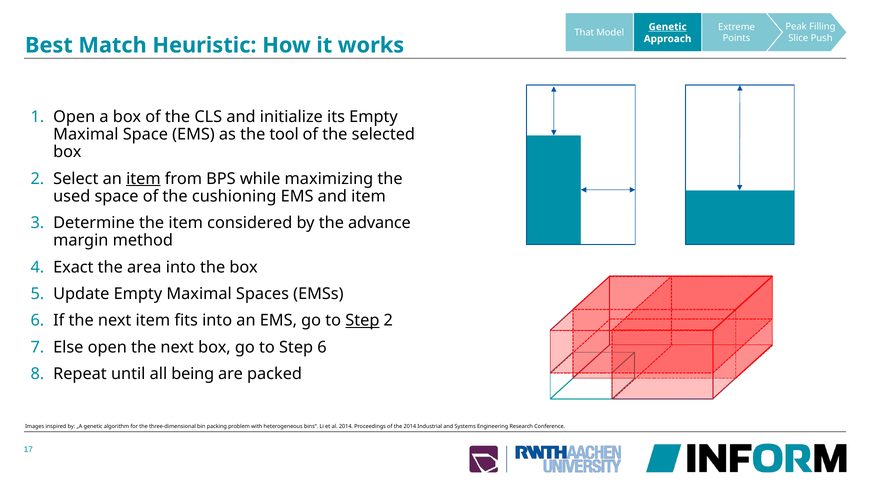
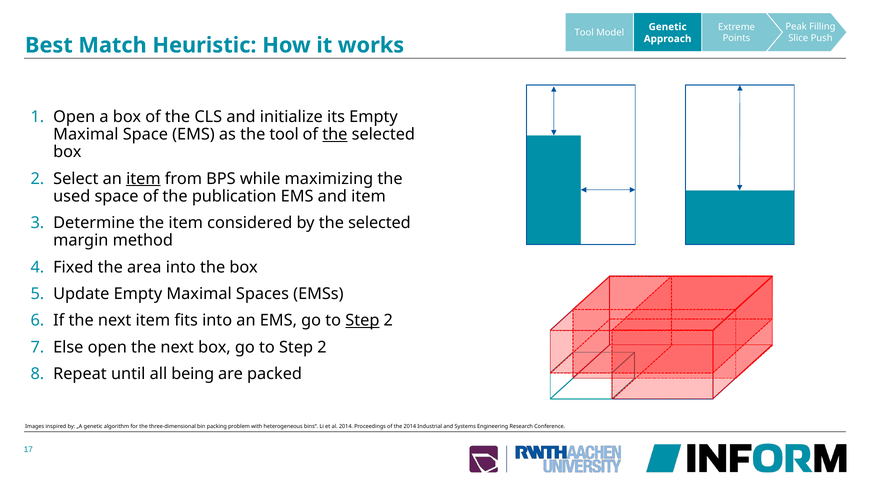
Genetic at (668, 27) underline: present -> none
That at (584, 33): That -> Tool
the at (335, 134) underline: none -> present
cushioning: cushioning -> publication
by the advance: advance -> selected
Exact: Exact -> Fixed
6 at (322, 347): 6 -> 2
